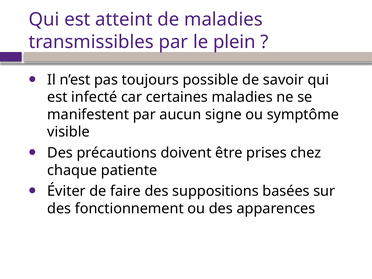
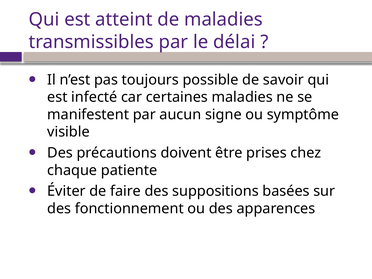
plein: plein -> délai
